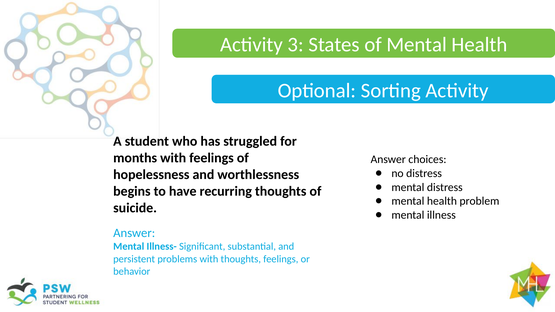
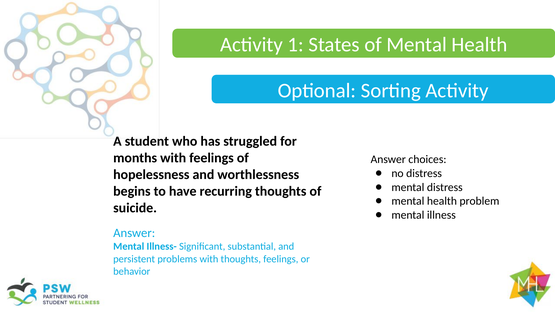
3: 3 -> 1
